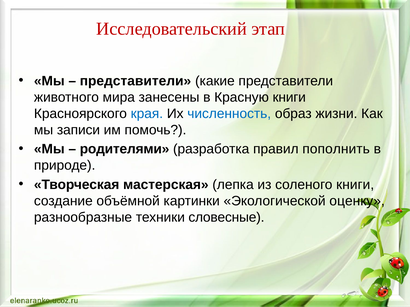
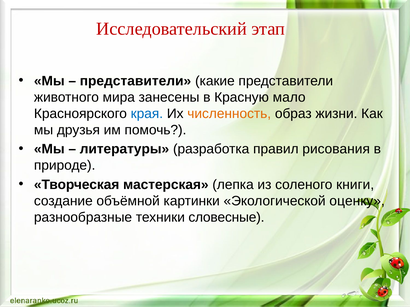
Красную книги: книги -> мало
численность colour: blue -> orange
записи: записи -> друзья
родителями: родителями -> литературы
пополнить: пополнить -> рисования
